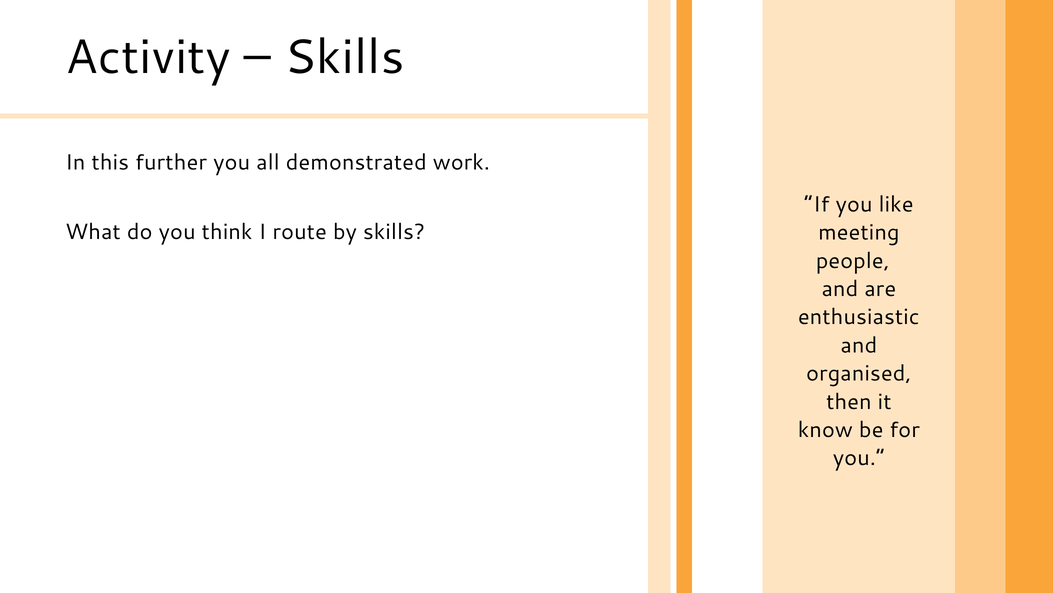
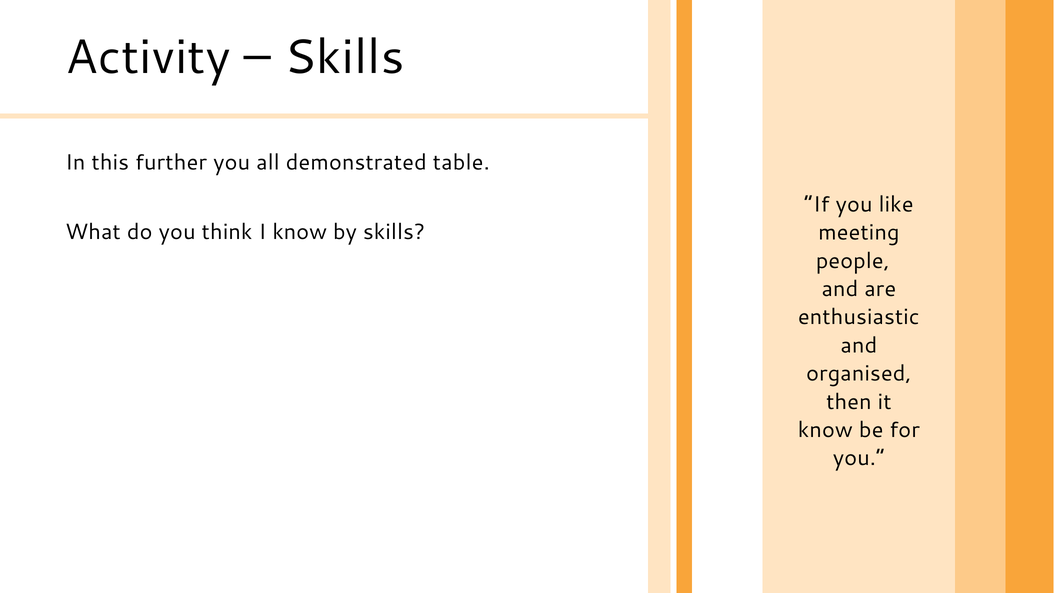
work: work -> table
I route: route -> know
